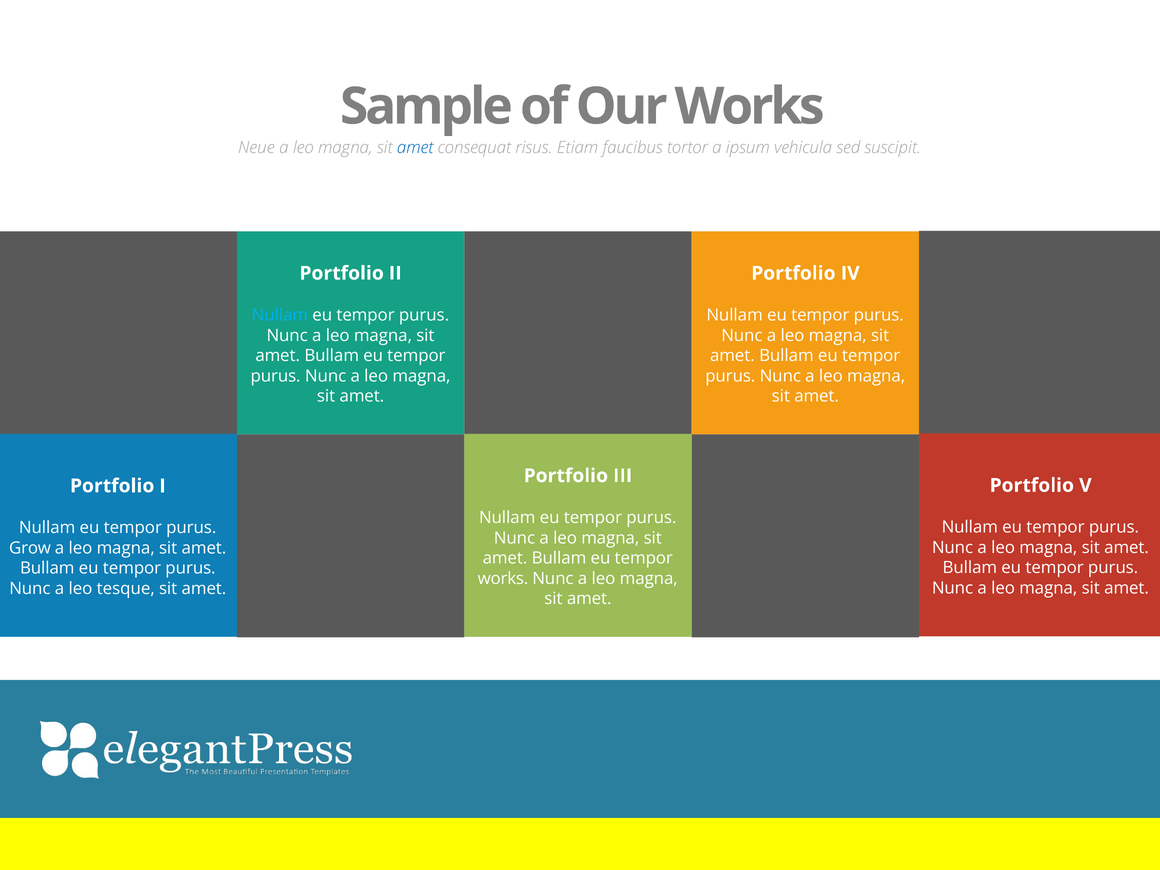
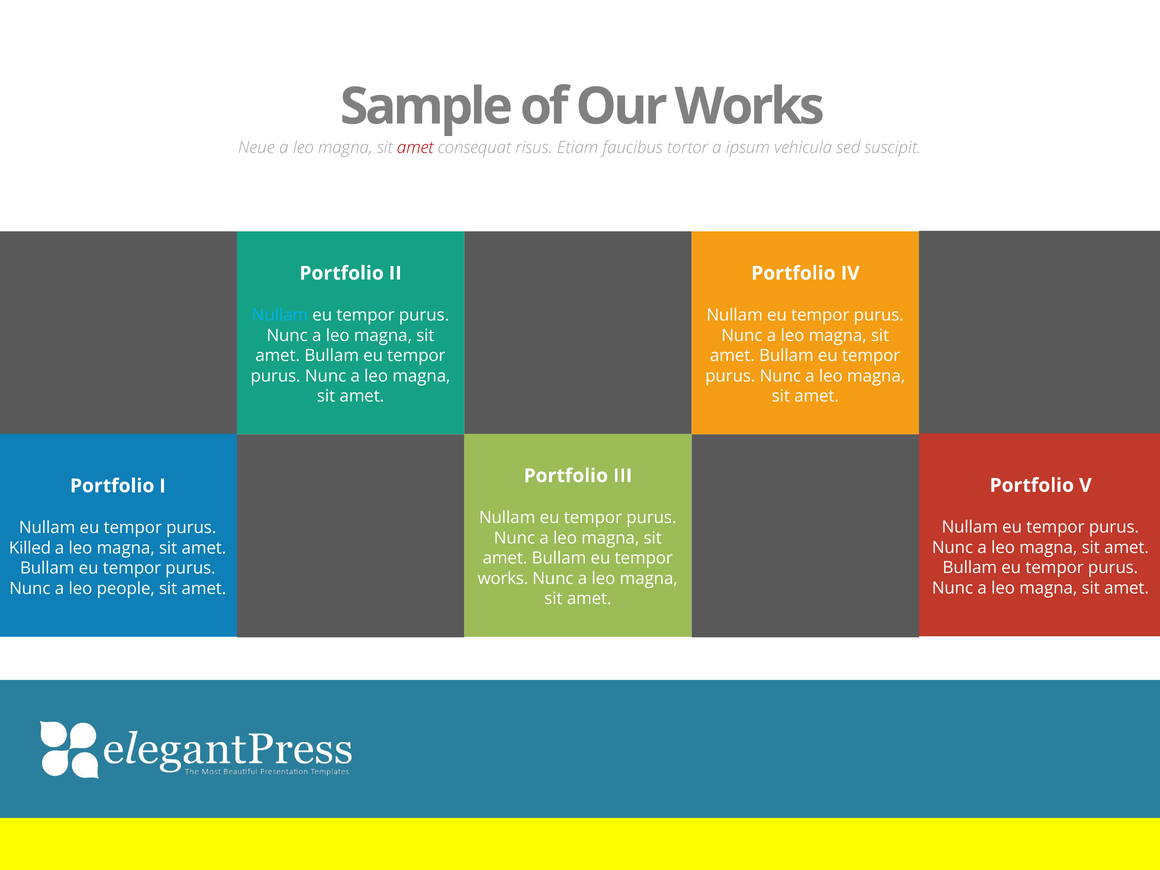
amet at (415, 147) colour: blue -> red
Grow: Grow -> Killed
tesque: tesque -> people
